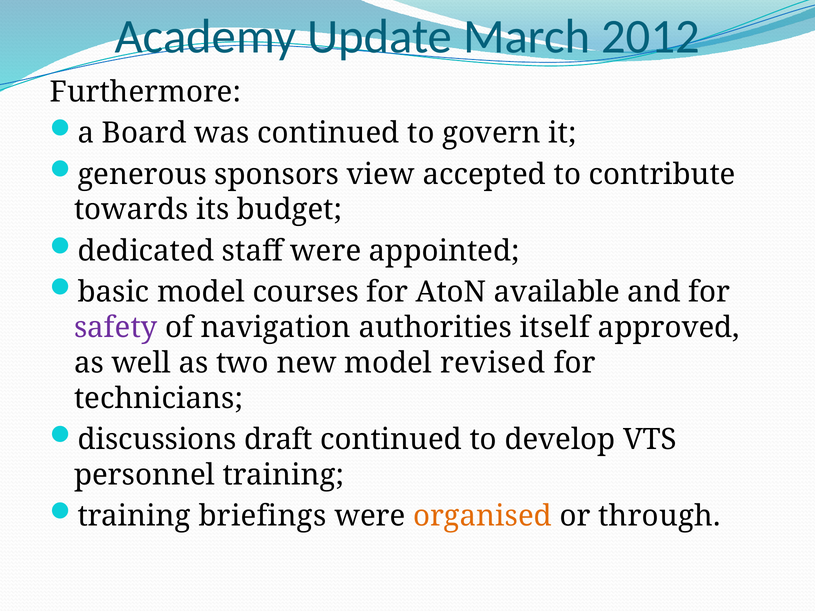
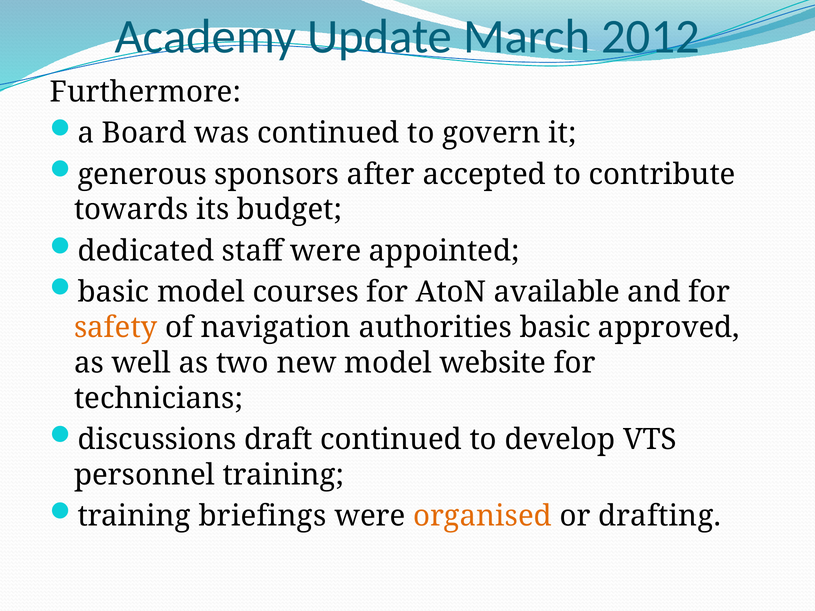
view: view -> after
safety colour: purple -> orange
authorities itself: itself -> basic
revised: revised -> website
through: through -> drafting
